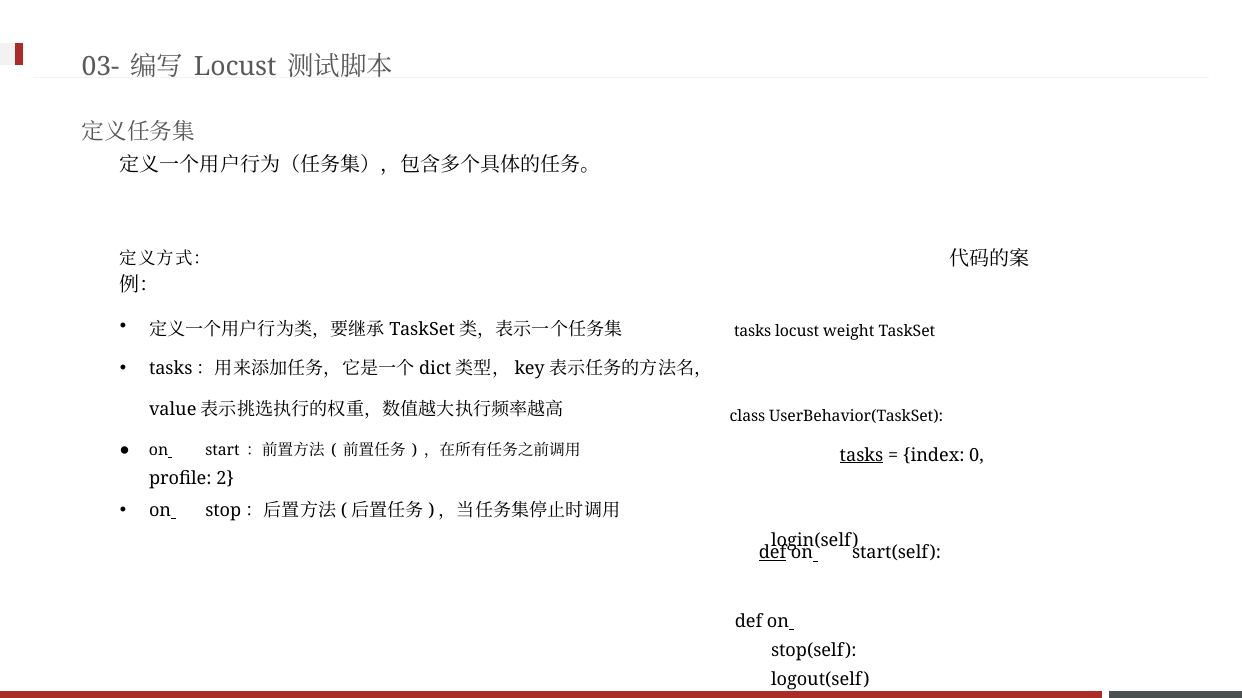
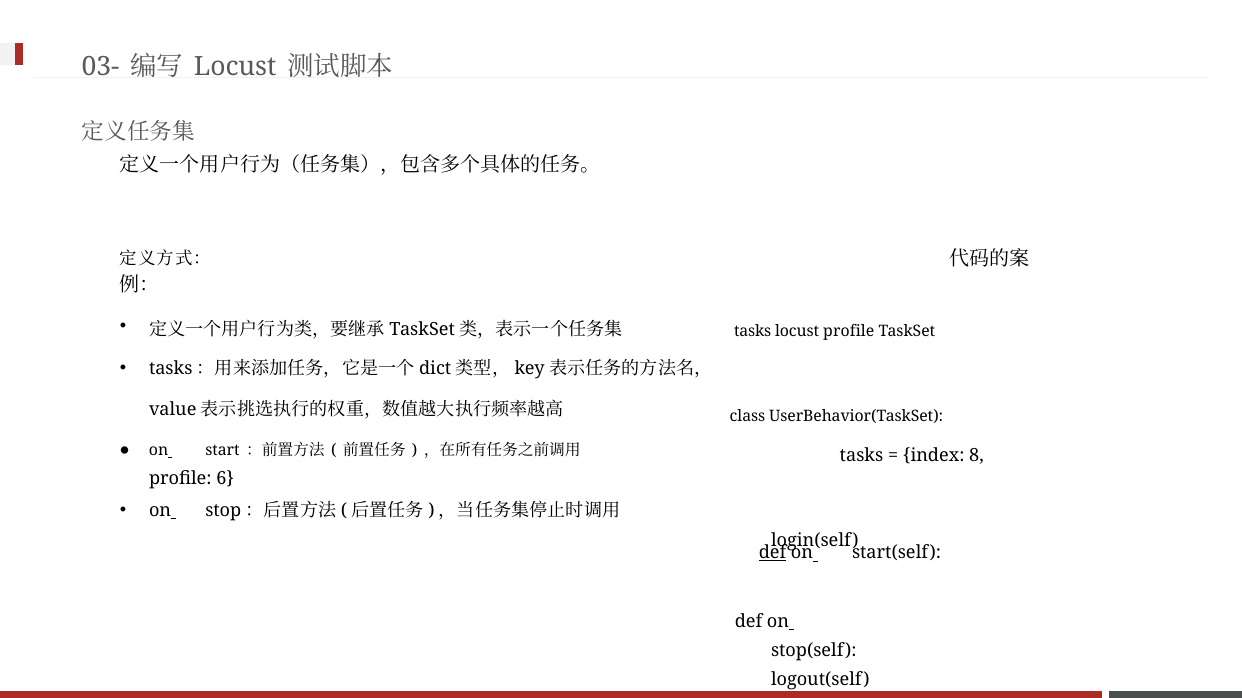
locust weight: weight -> profile
tasks at (861, 456) underline: present -> none
0: 0 -> 8
2: 2 -> 6
